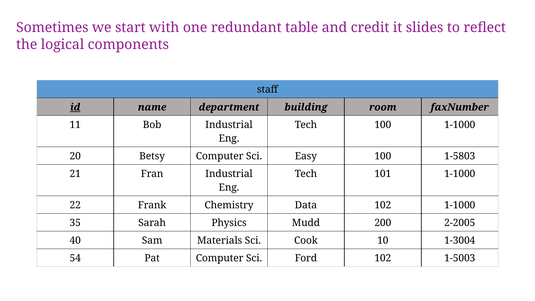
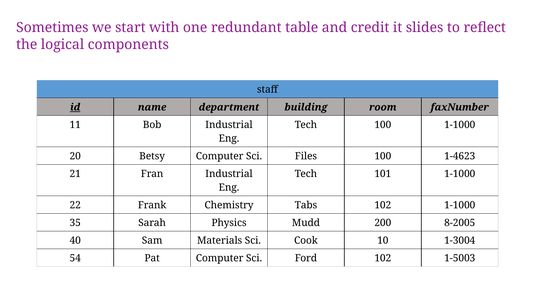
Easy: Easy -> Files
1-5803: 1-5803 -> 1-4623
Data: Data -> Tabs
2-2005: 2-2005 -> 8-2005
